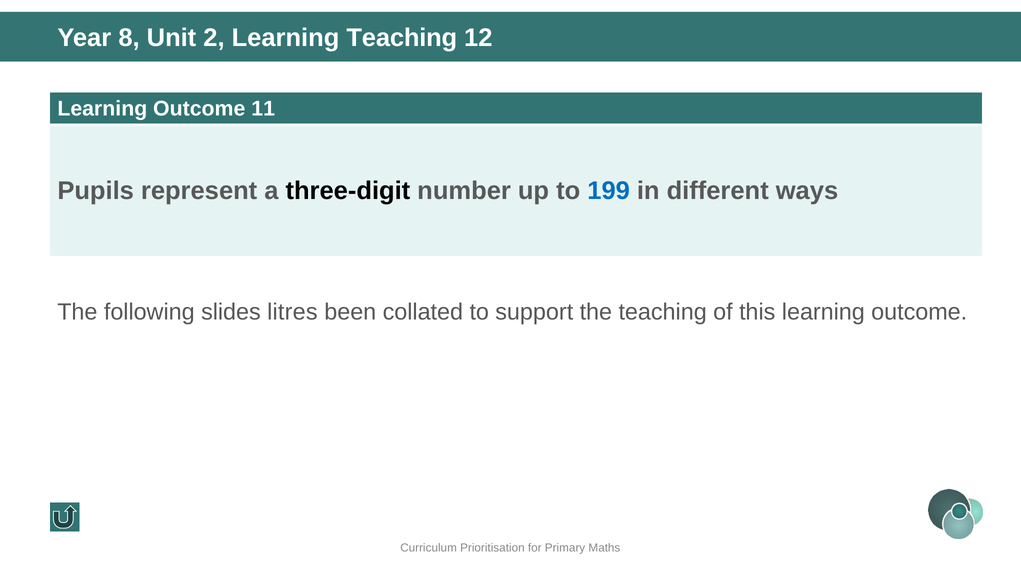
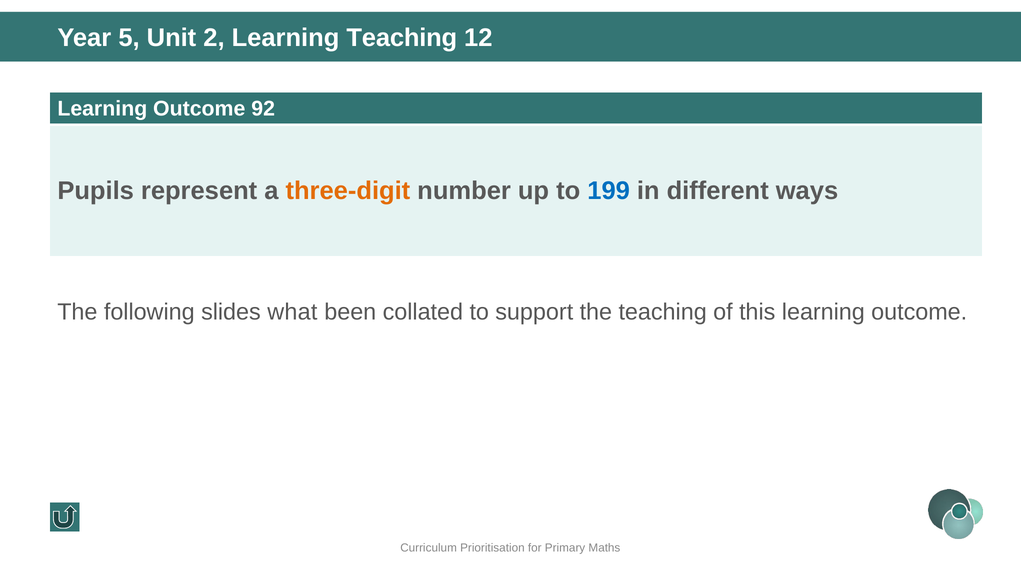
8: 8 -> 5
11: 11 -> 92
three-digit colour: black -> orange
litres: litres -> what
